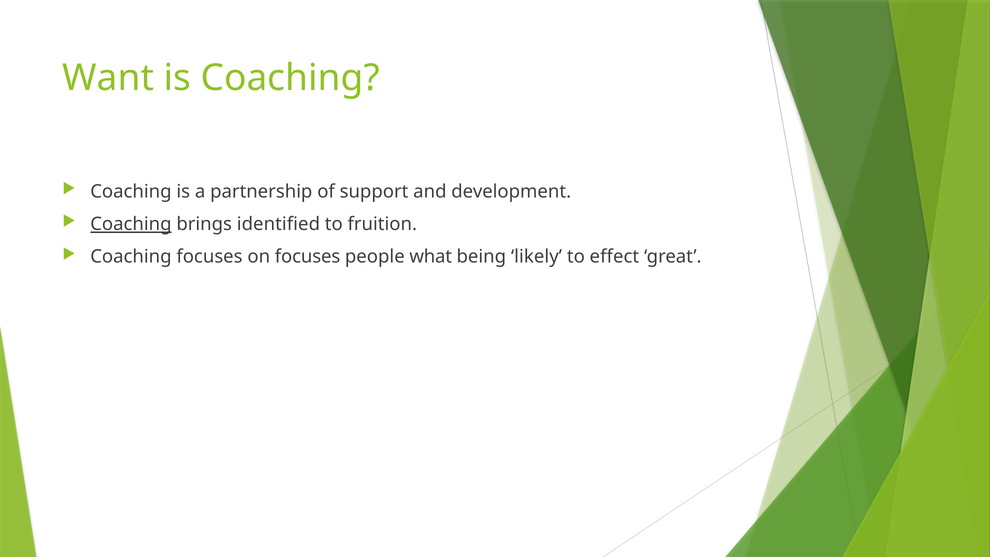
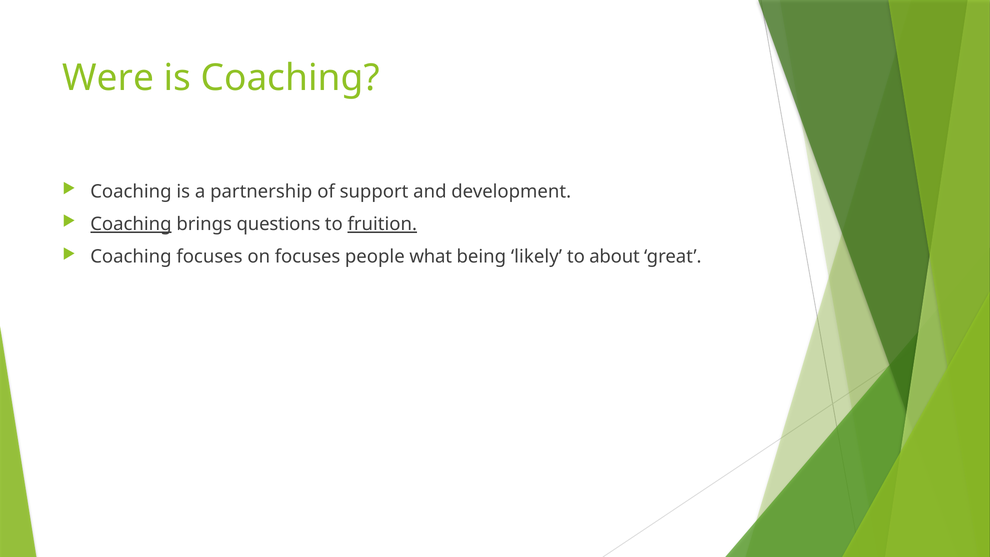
Want: Want -> Were
identified: identified -> questions
fruition underline: none -> present
effect: effect -> about
